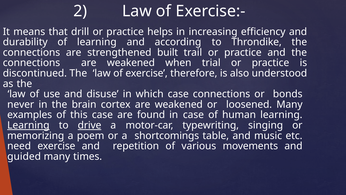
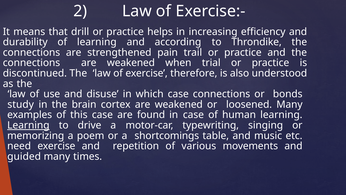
built: built -> pain
never: never -> study
drive underline: present -> none
